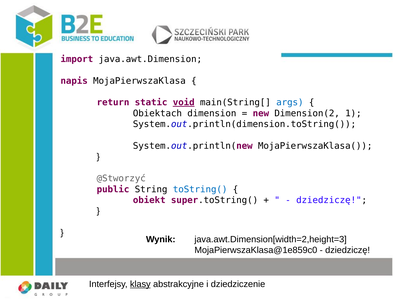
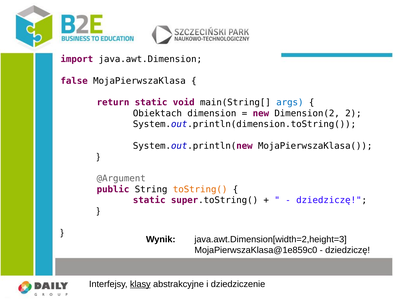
napis: napis -> false
void underline: present -> none
1: 1 -> 2
@Stworzyć: @Stworzyć -> @Argument
toString( colour: blue -> orange
obiekt at (149, 200): obiekt -> static
